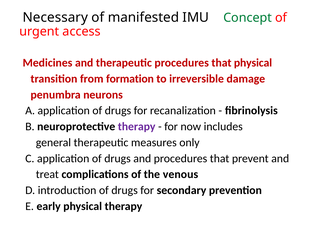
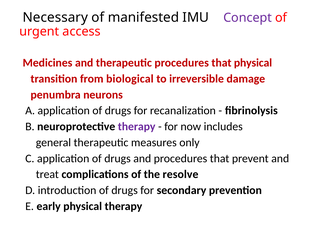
Concept colour: green -> purple
formation: formation -> biological
venous: venous -> resolve
